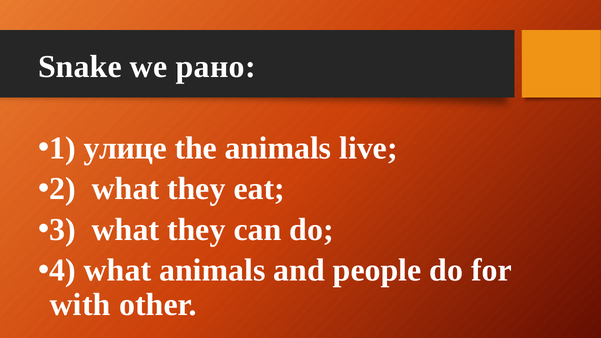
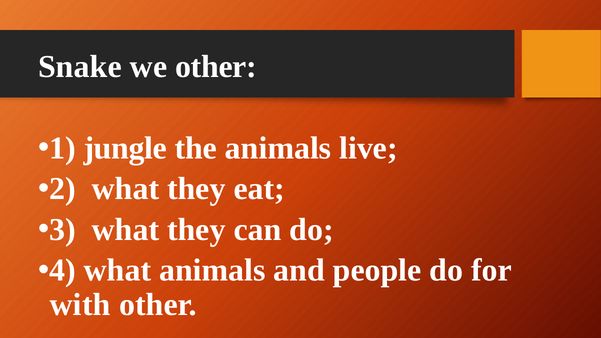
we рано: рано -> other
улице: улице -> jungle
